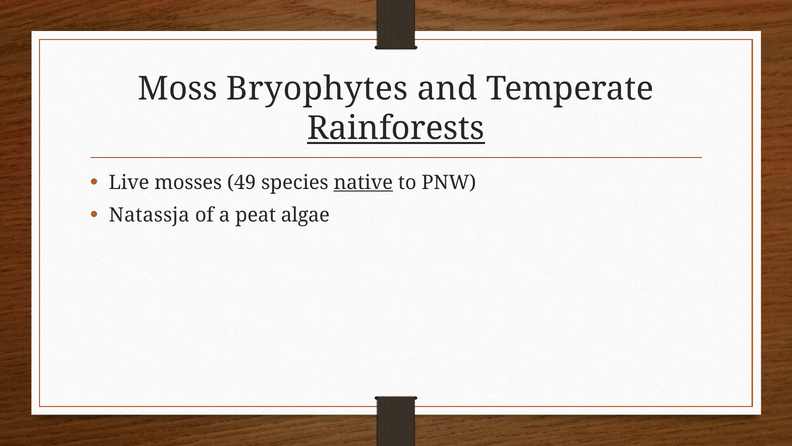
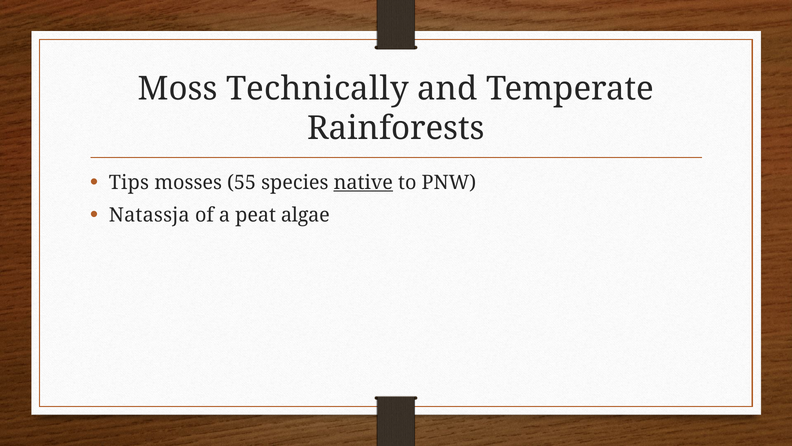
Bryophytes: Bryophytes -> Technically
Rainforests underline: present -> none
Live: Live -> Tips
49: 49 -> 55
